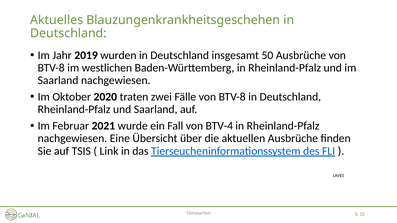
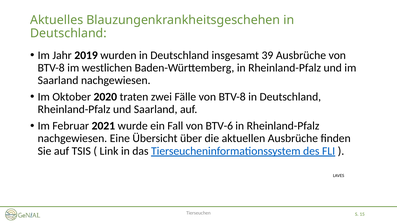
50: 50 -> 39
BTV-4: BTV-4 -> BTV-6
